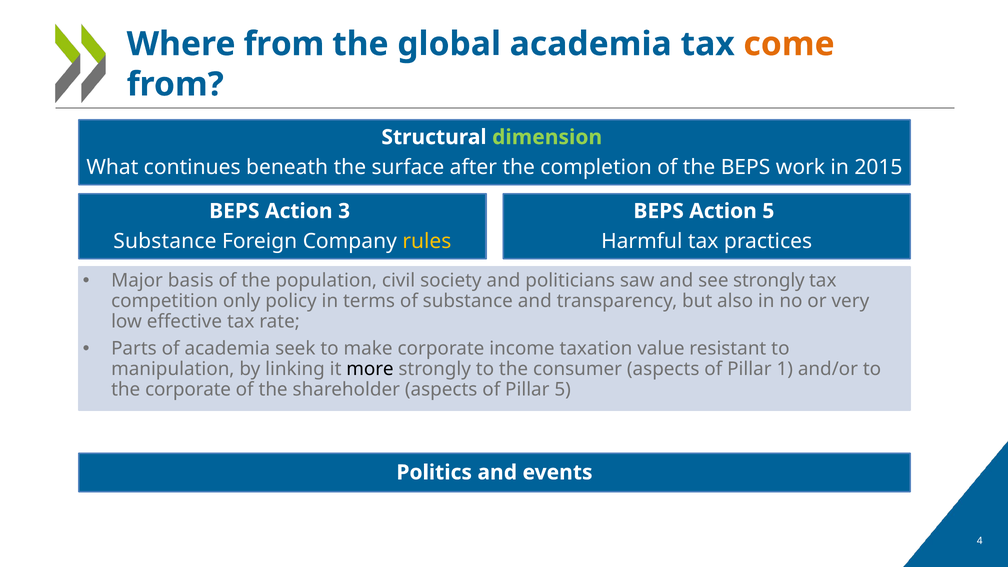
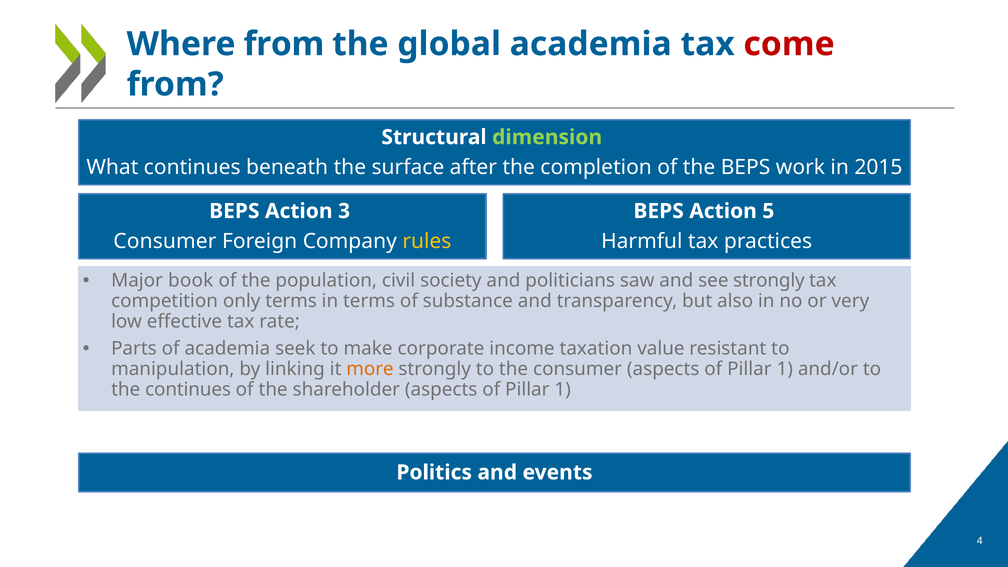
come colour: orange -> red
Substance at (165, 241): Substance -> Consumer
basis: basis -> book
only policy: policy -> terms
more colour: black -> orange
the corporate: corporate -> continues
5 at (563, 389): 5 -> 1
